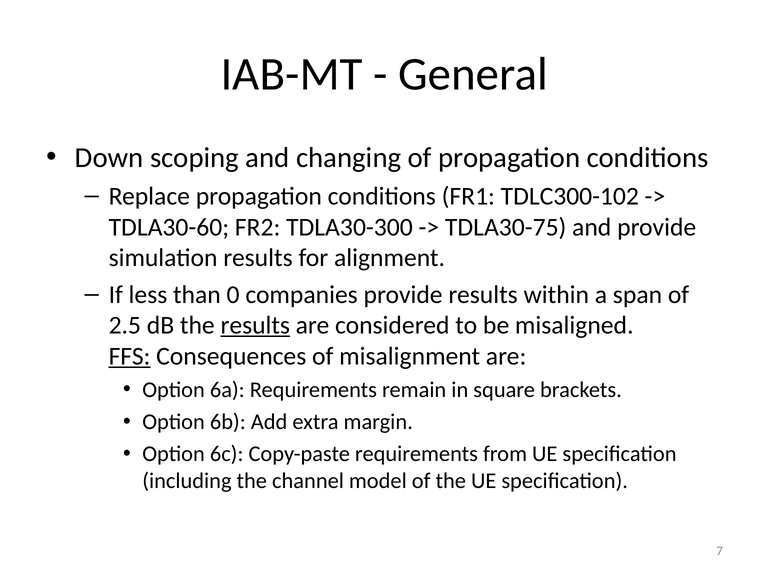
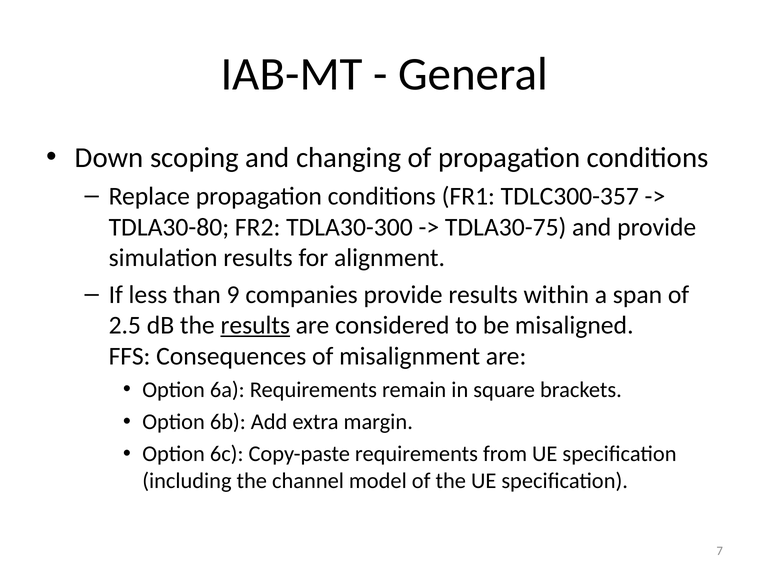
TDLC300-102: TDLC300-102 -> TDLC300-357
TDLA30-60: TDLA30-60 -> TDLA30-80
0: 0 -> 9
FFS underline: present -> none
